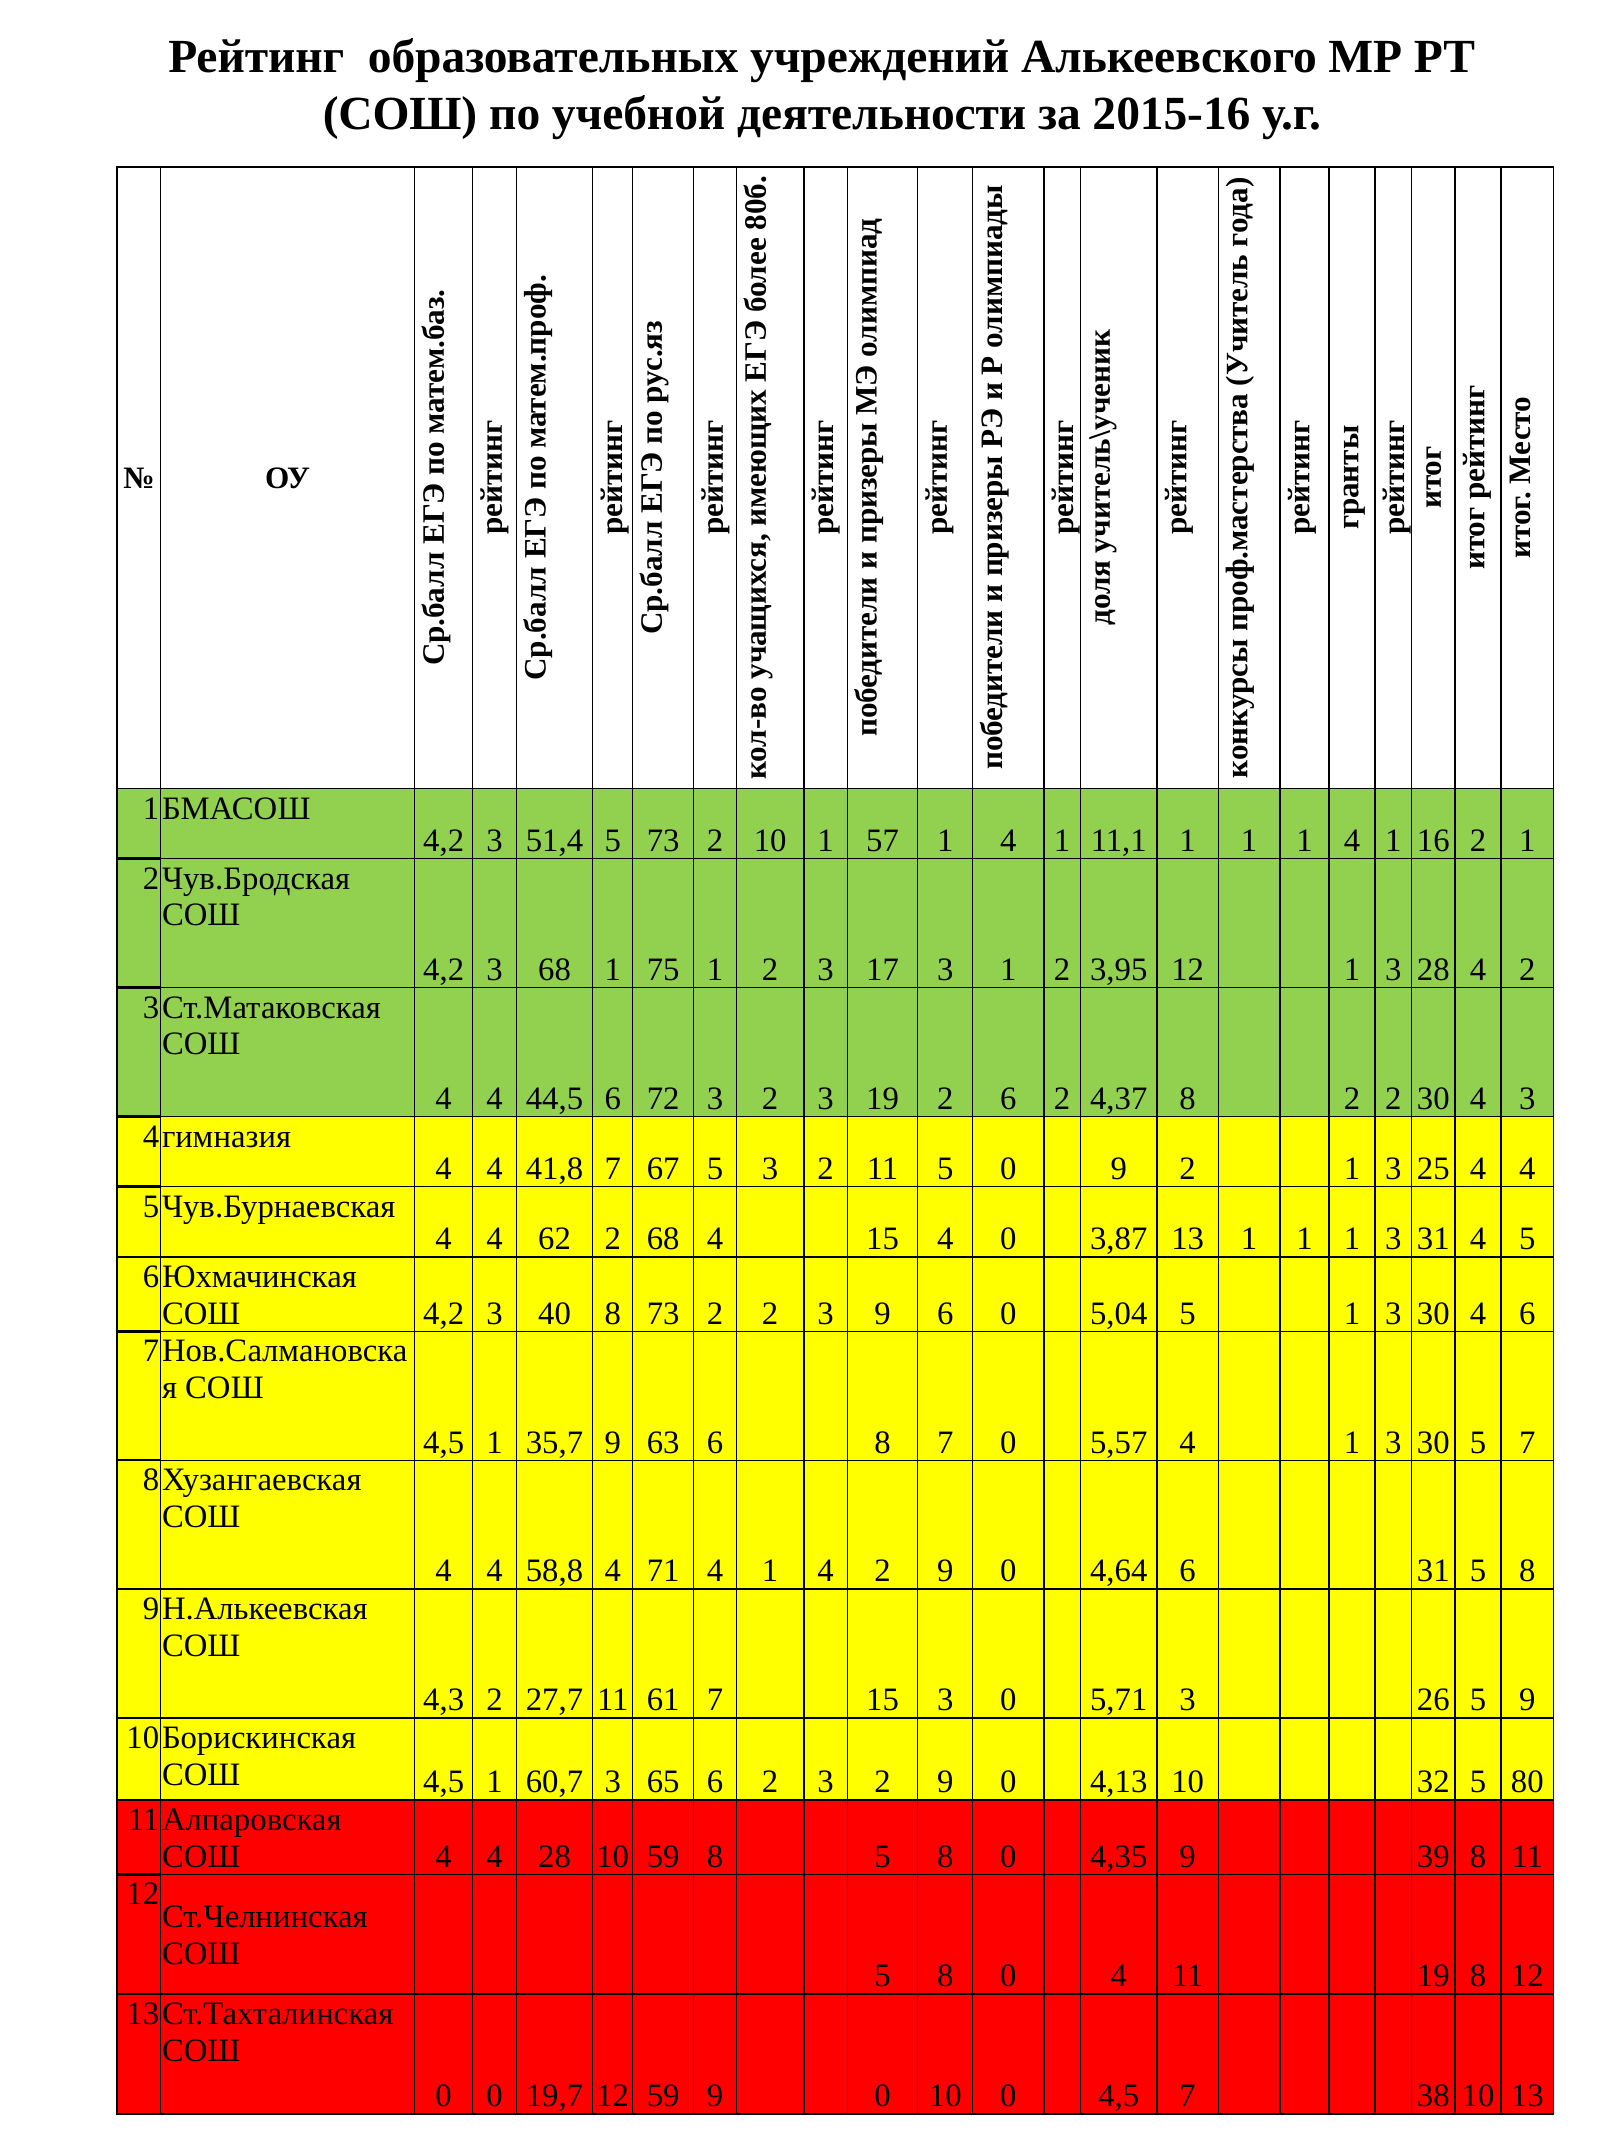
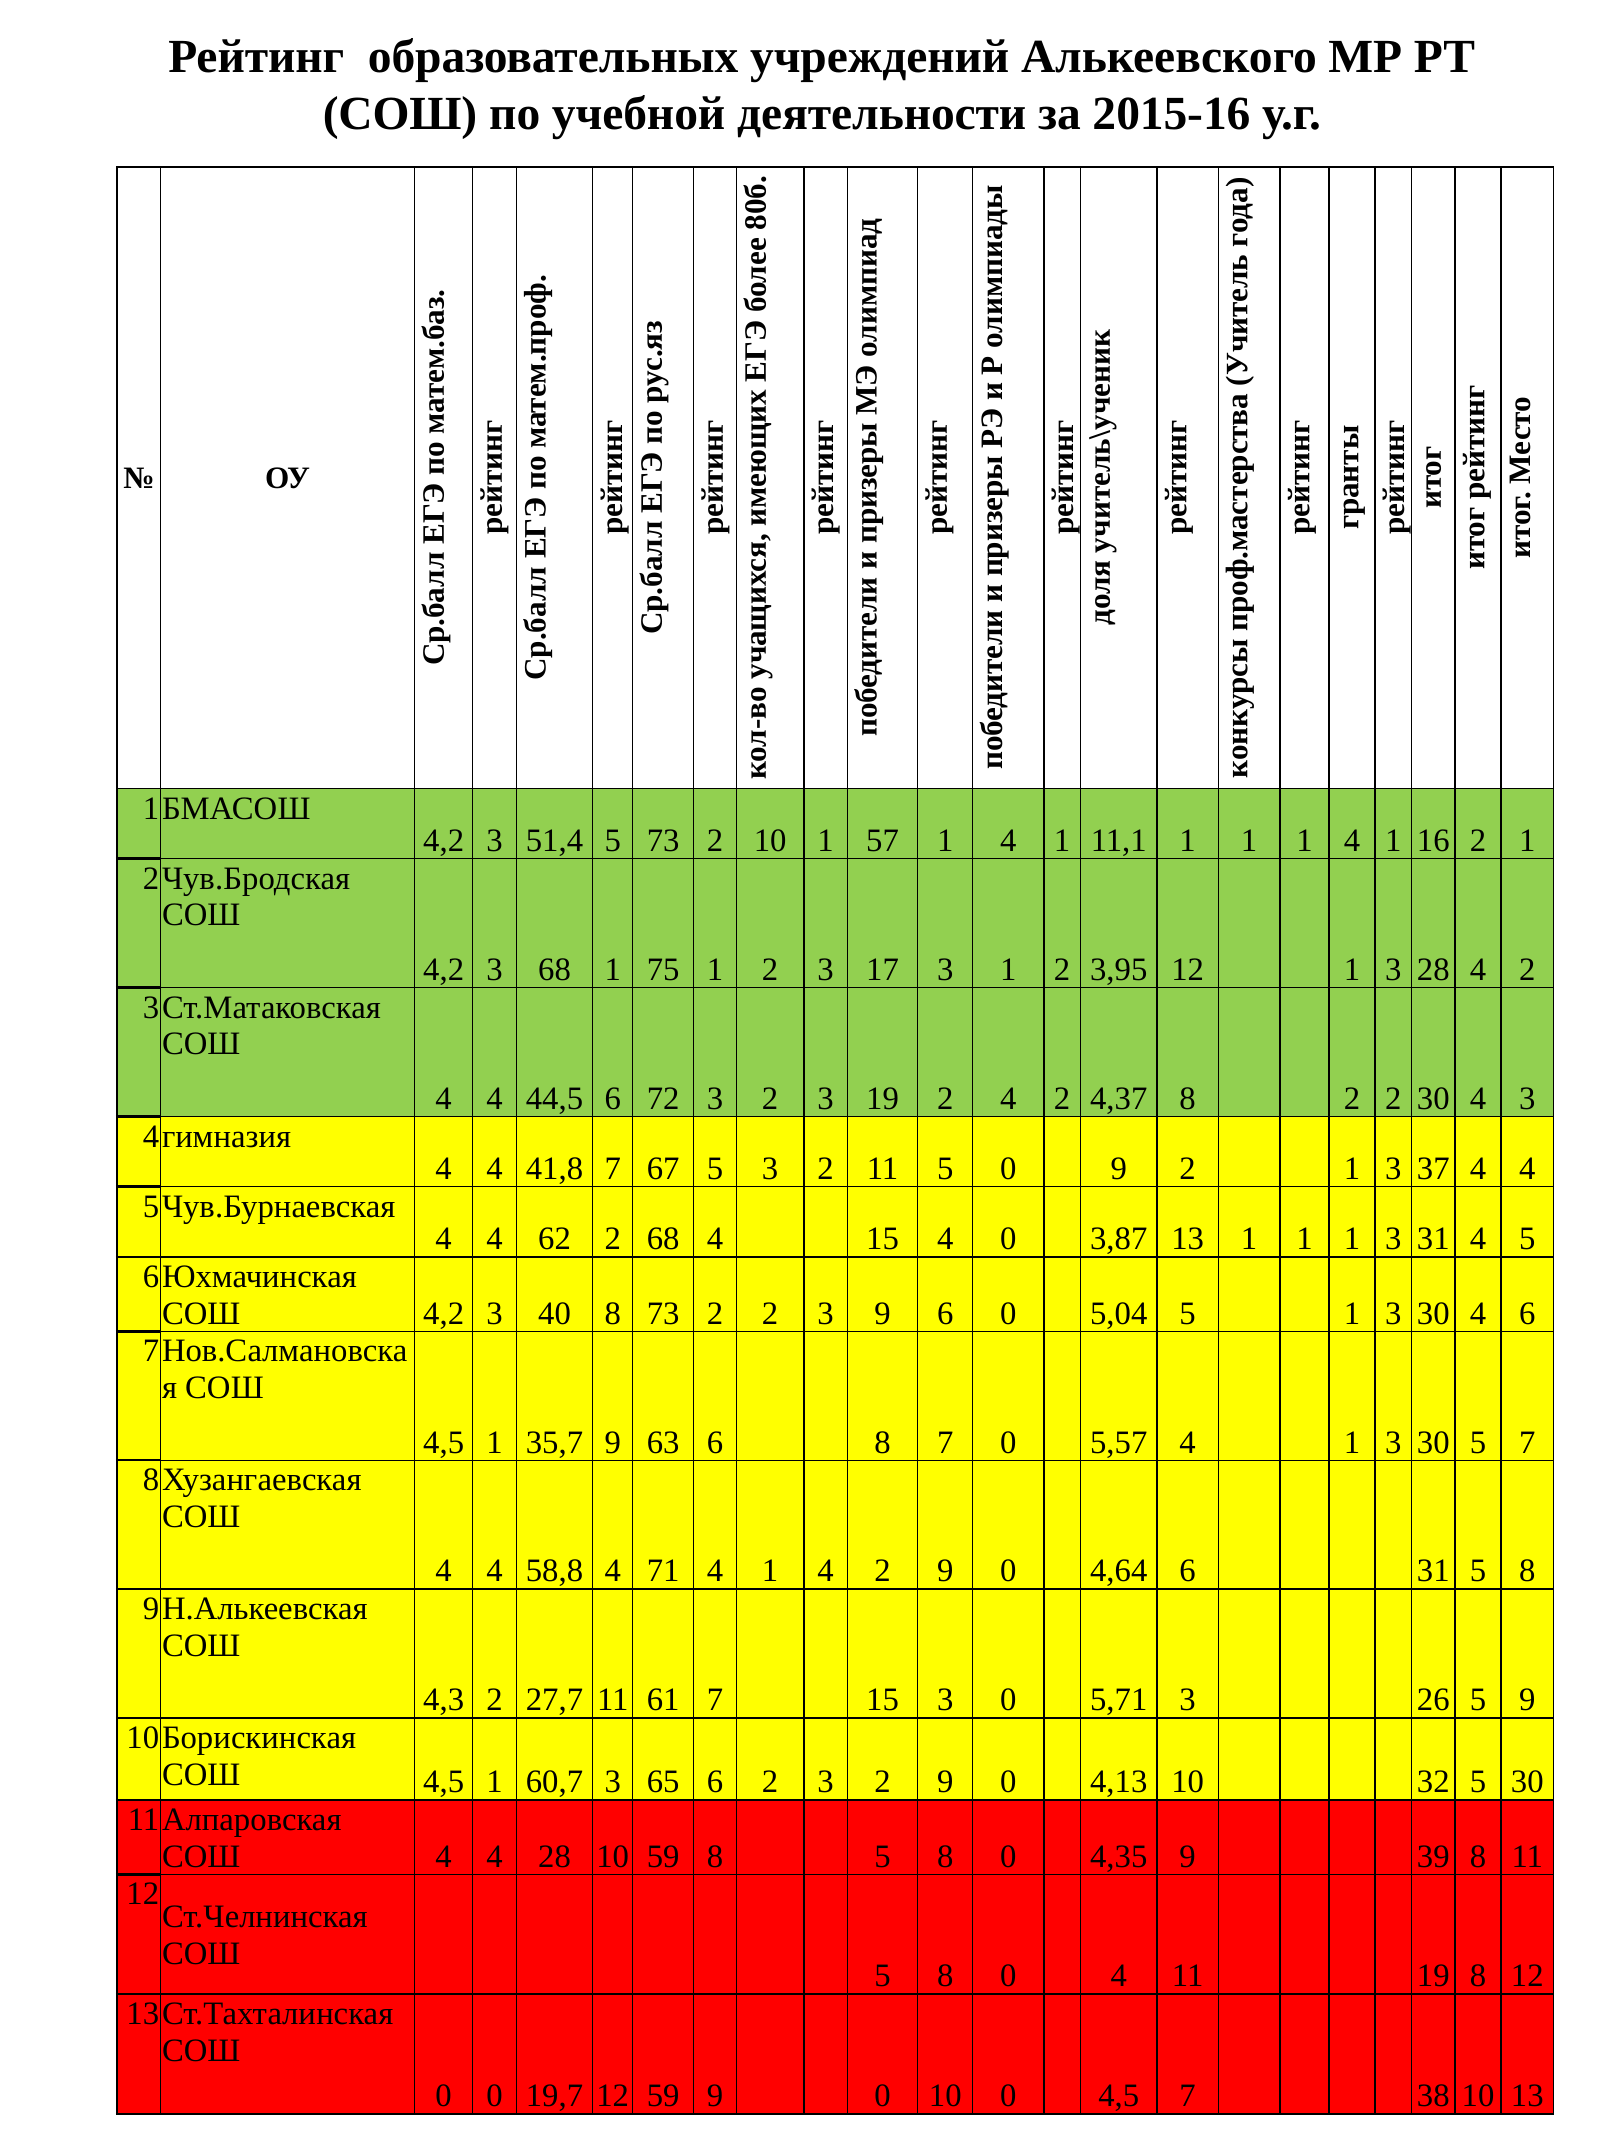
2 6: 6 -> 4
25: 25 -> 37
5 80: 80 -> 30
